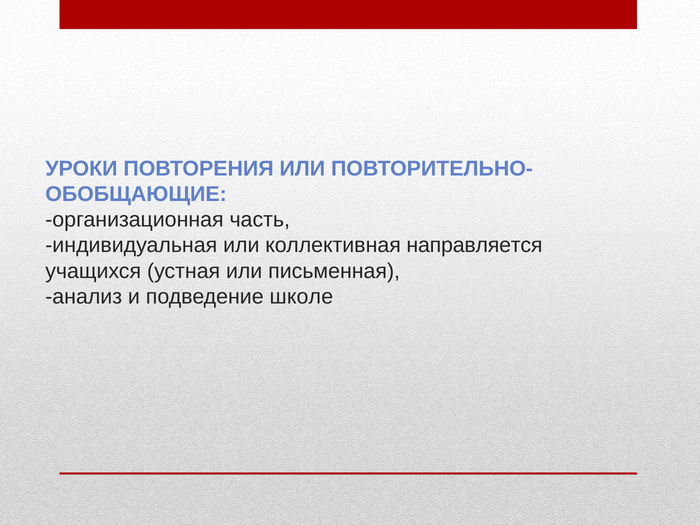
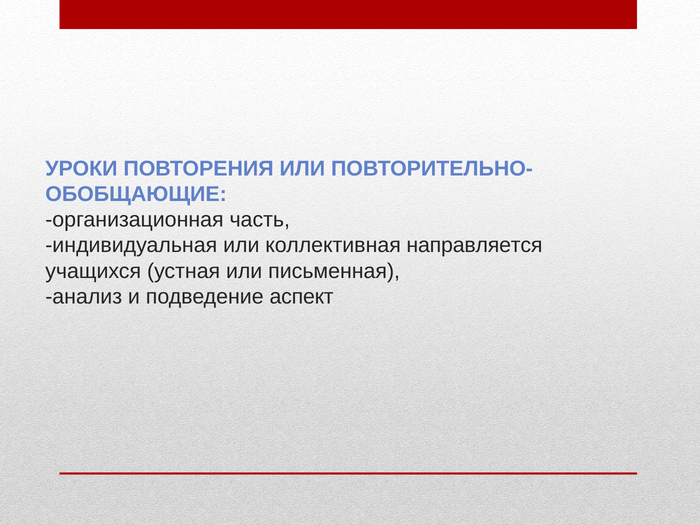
школе: школе -> аспект
